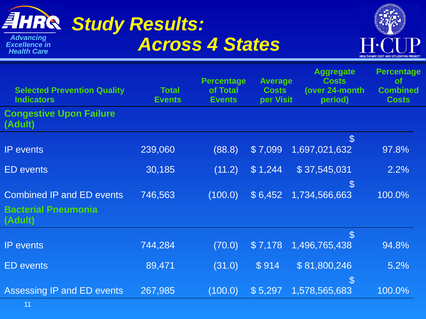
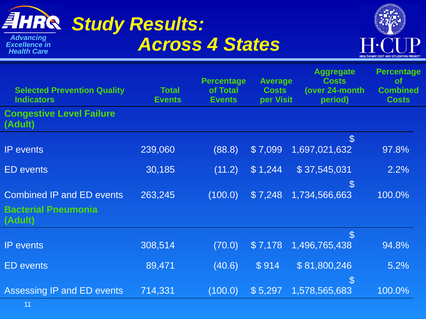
Upon: Upon -> Level
746,563: 746,563 -> 263,245
6,452: 6,452 -> 7,248
744,284: 744,284 -> 308,514
31.0: 31.0 -> 40.6
267,985: 267,985 -> 714,331
